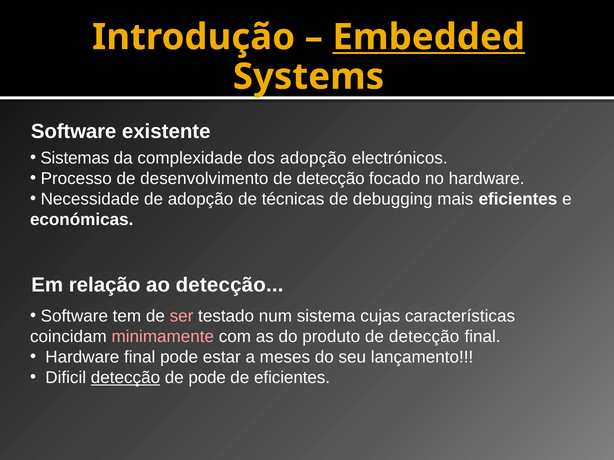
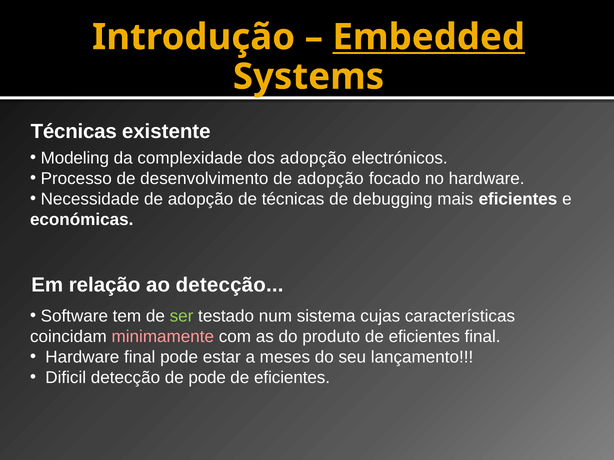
Software at (74, 132): Software -> Técnicas
Sistemas: Sistemas -> Modeling
desenvolvimento de detecção: detecção -> adopção
ser colour: pink -> light green
produto de detecção: detecção -> eficientes
detecção at (126, 378) underline: present -> none
